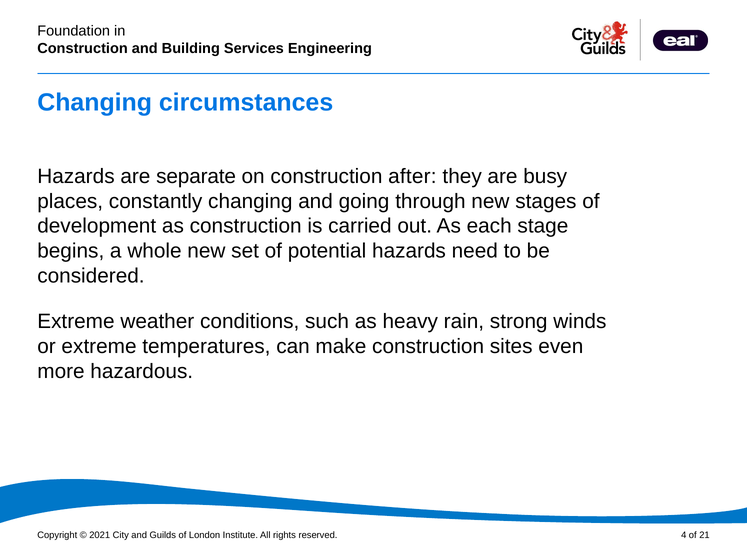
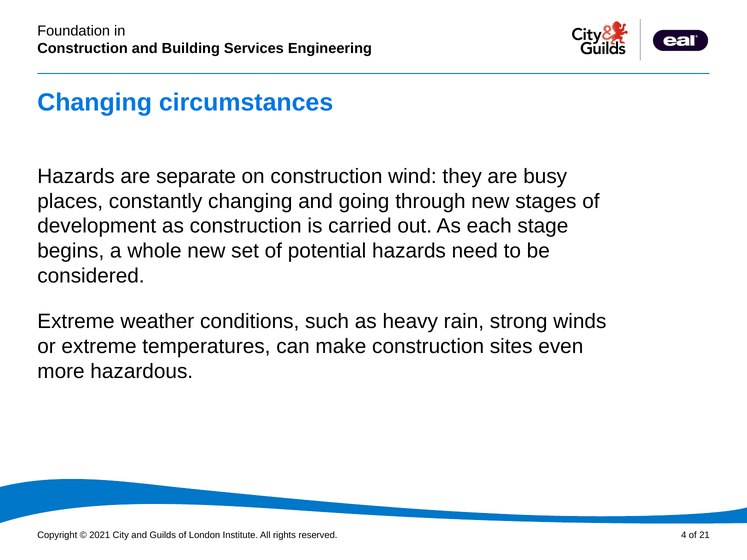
after: after -> wind
